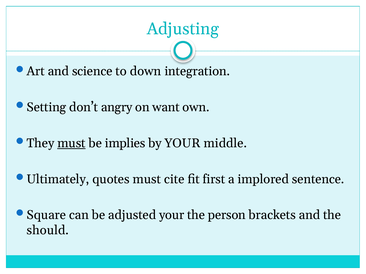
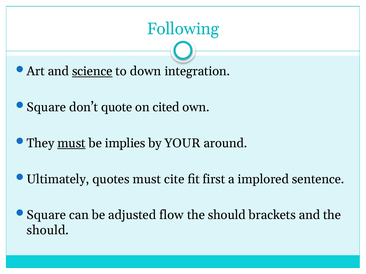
Adjusting: Adjusting -> Following
science underline: none -> present
Setting at (46, 107): Setting -> Square
angry: angry -> quote
want: want -> cited
middle: middle -> around
adjusted your: your -> flow
person at (227, 215): person -> should
